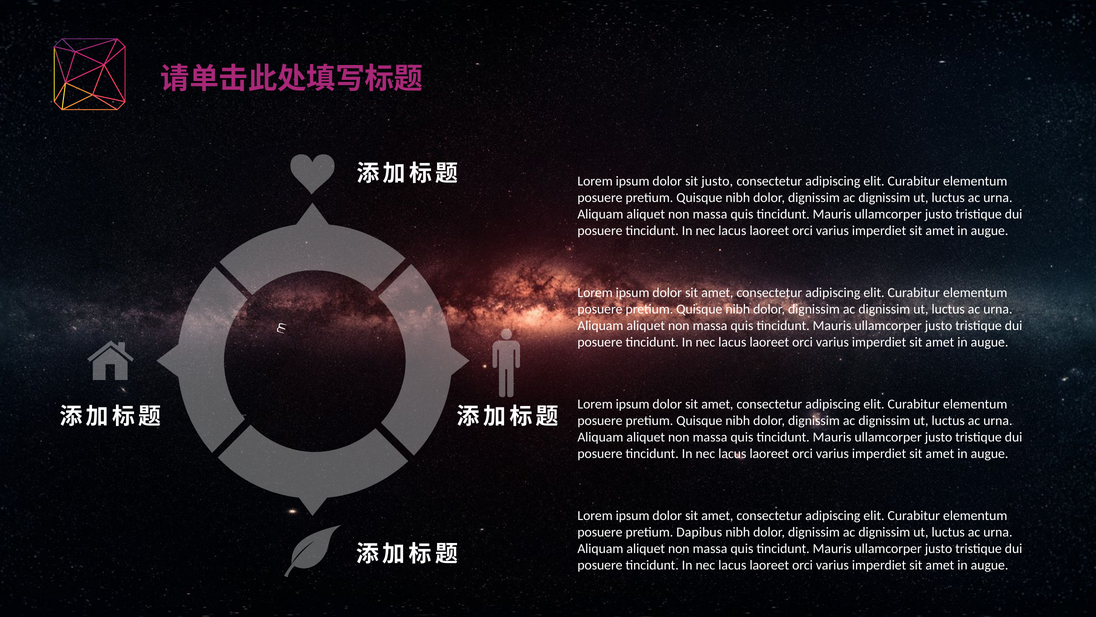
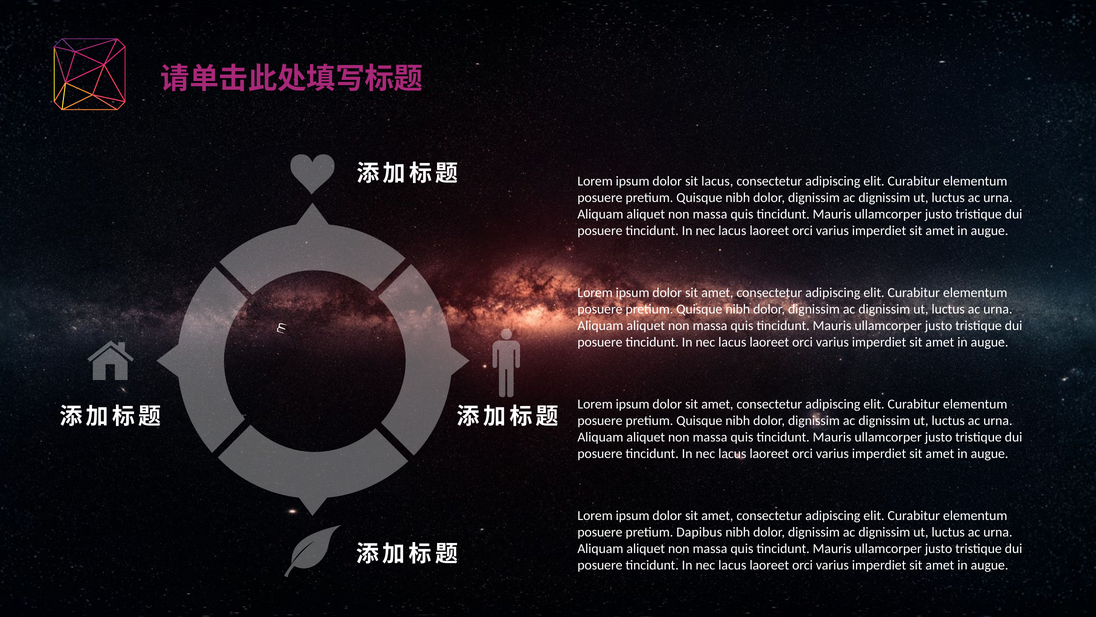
sit justo: justo -> lacus
